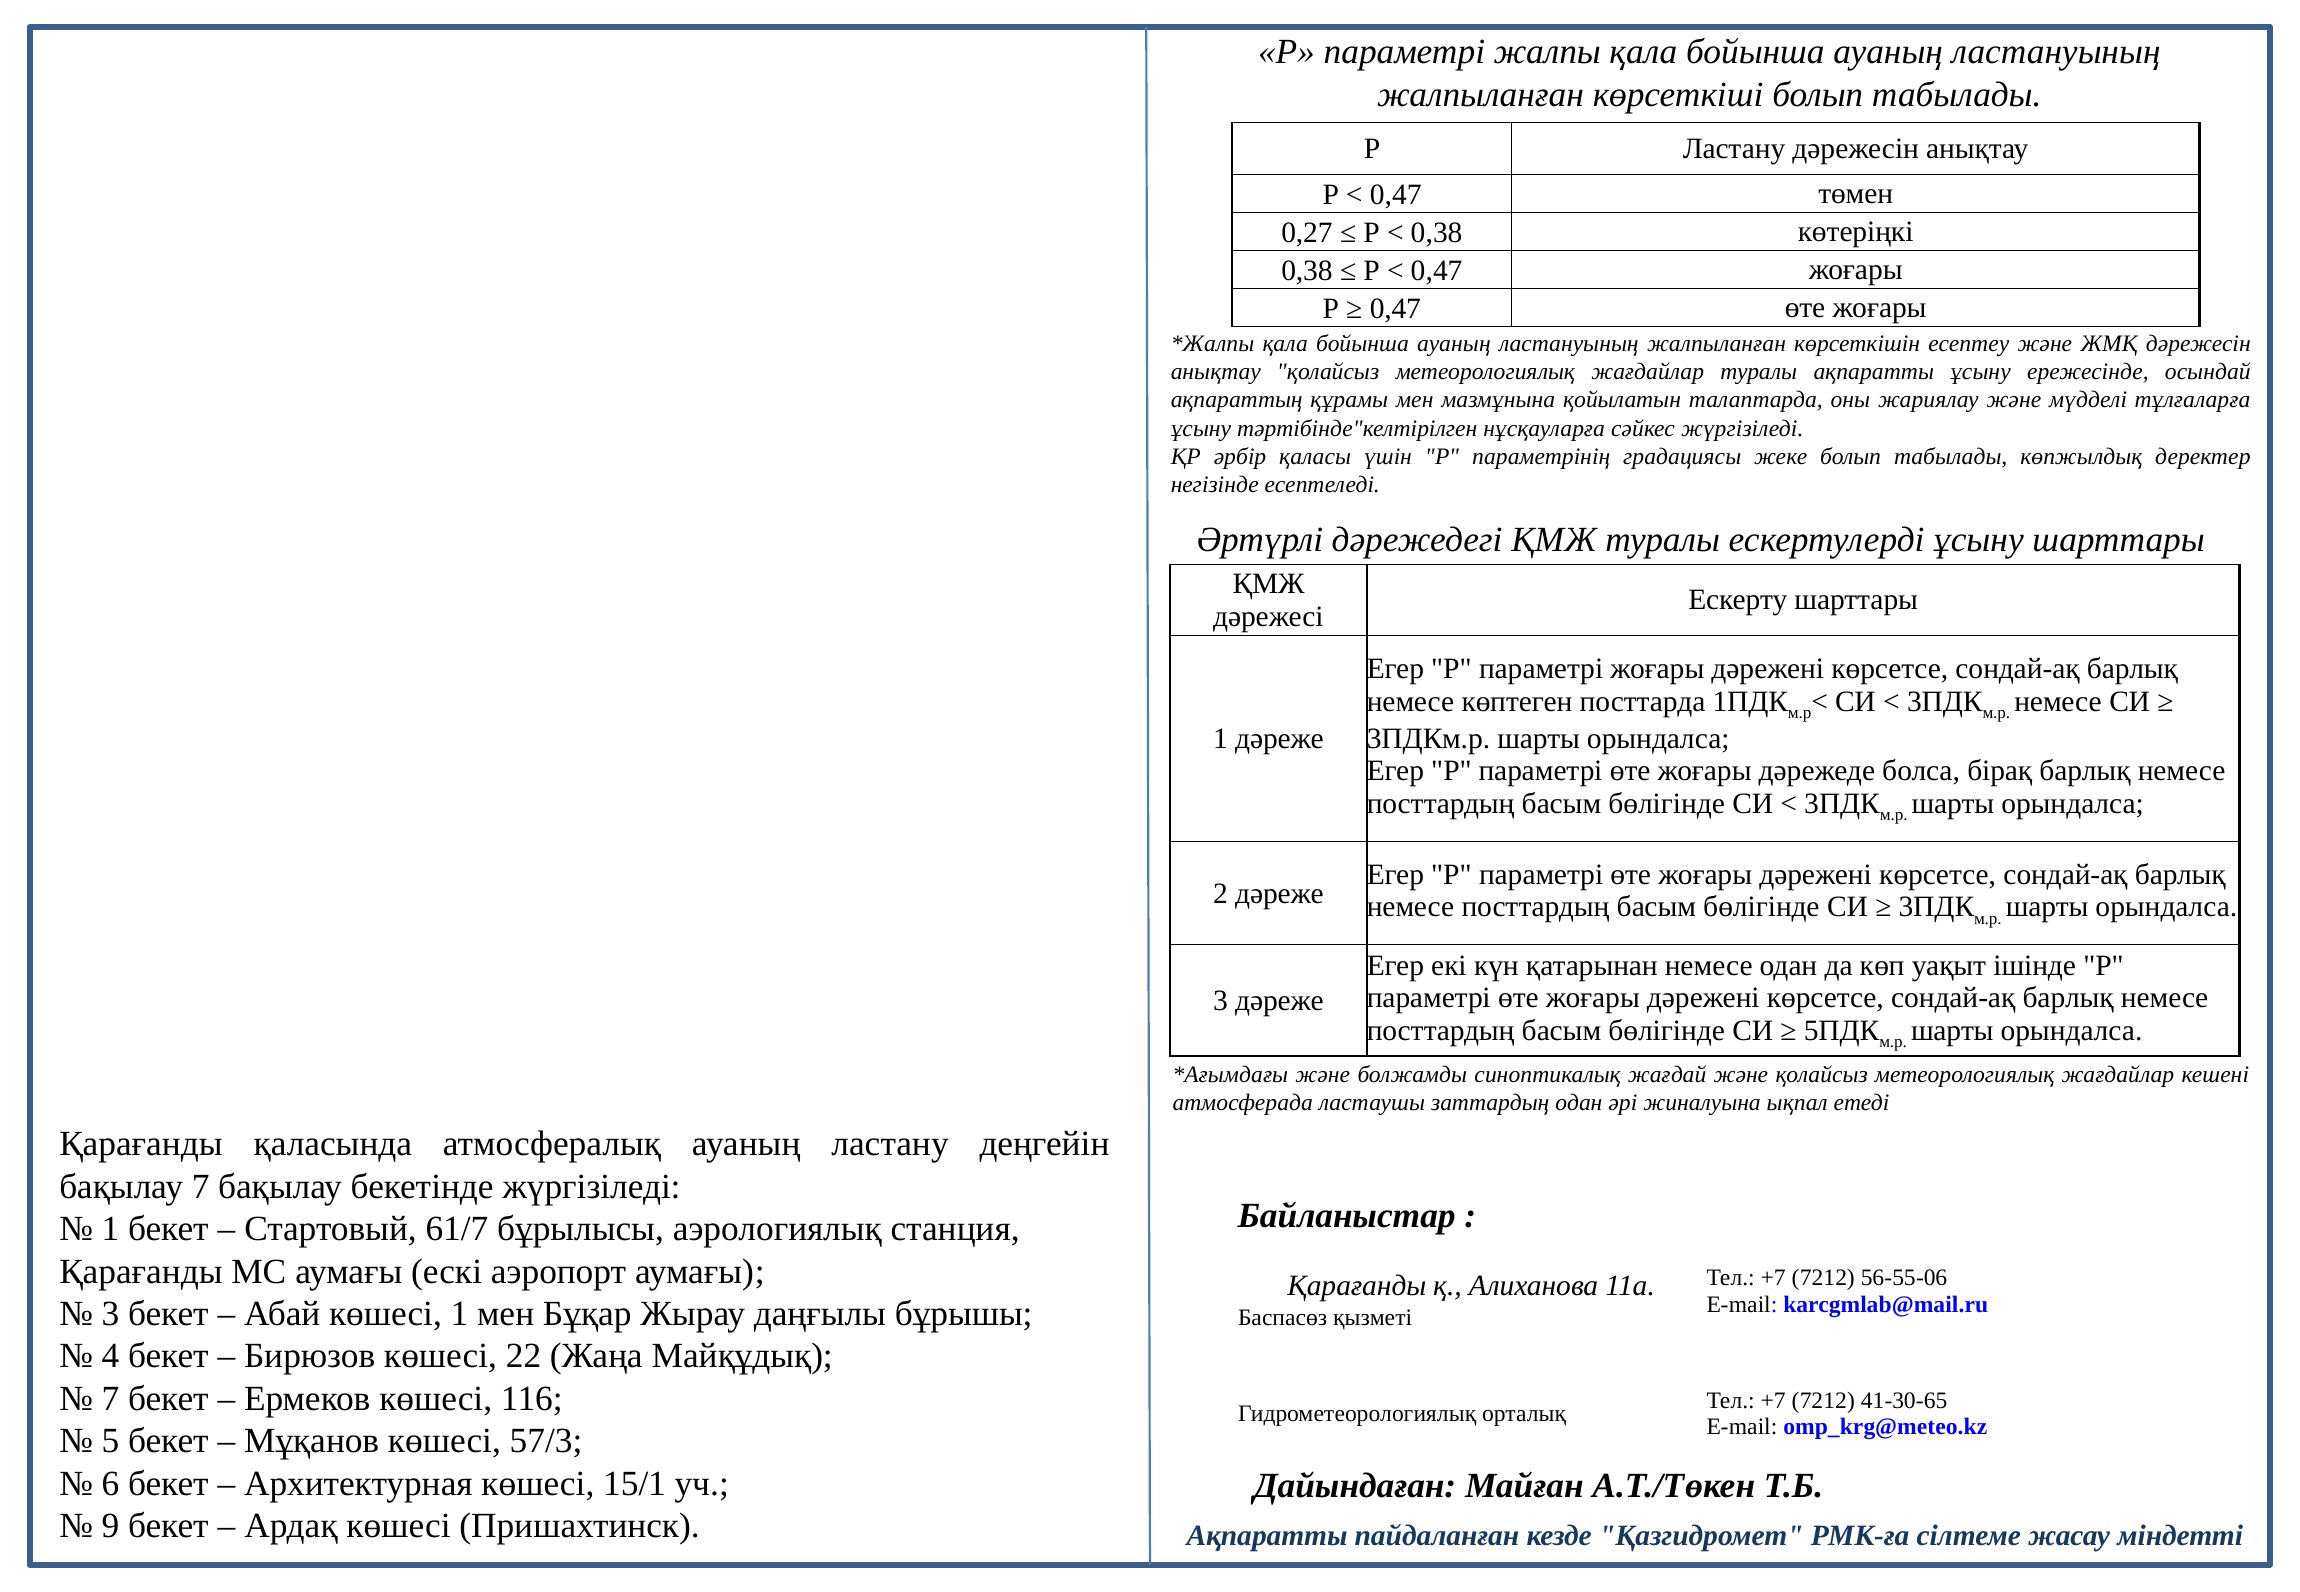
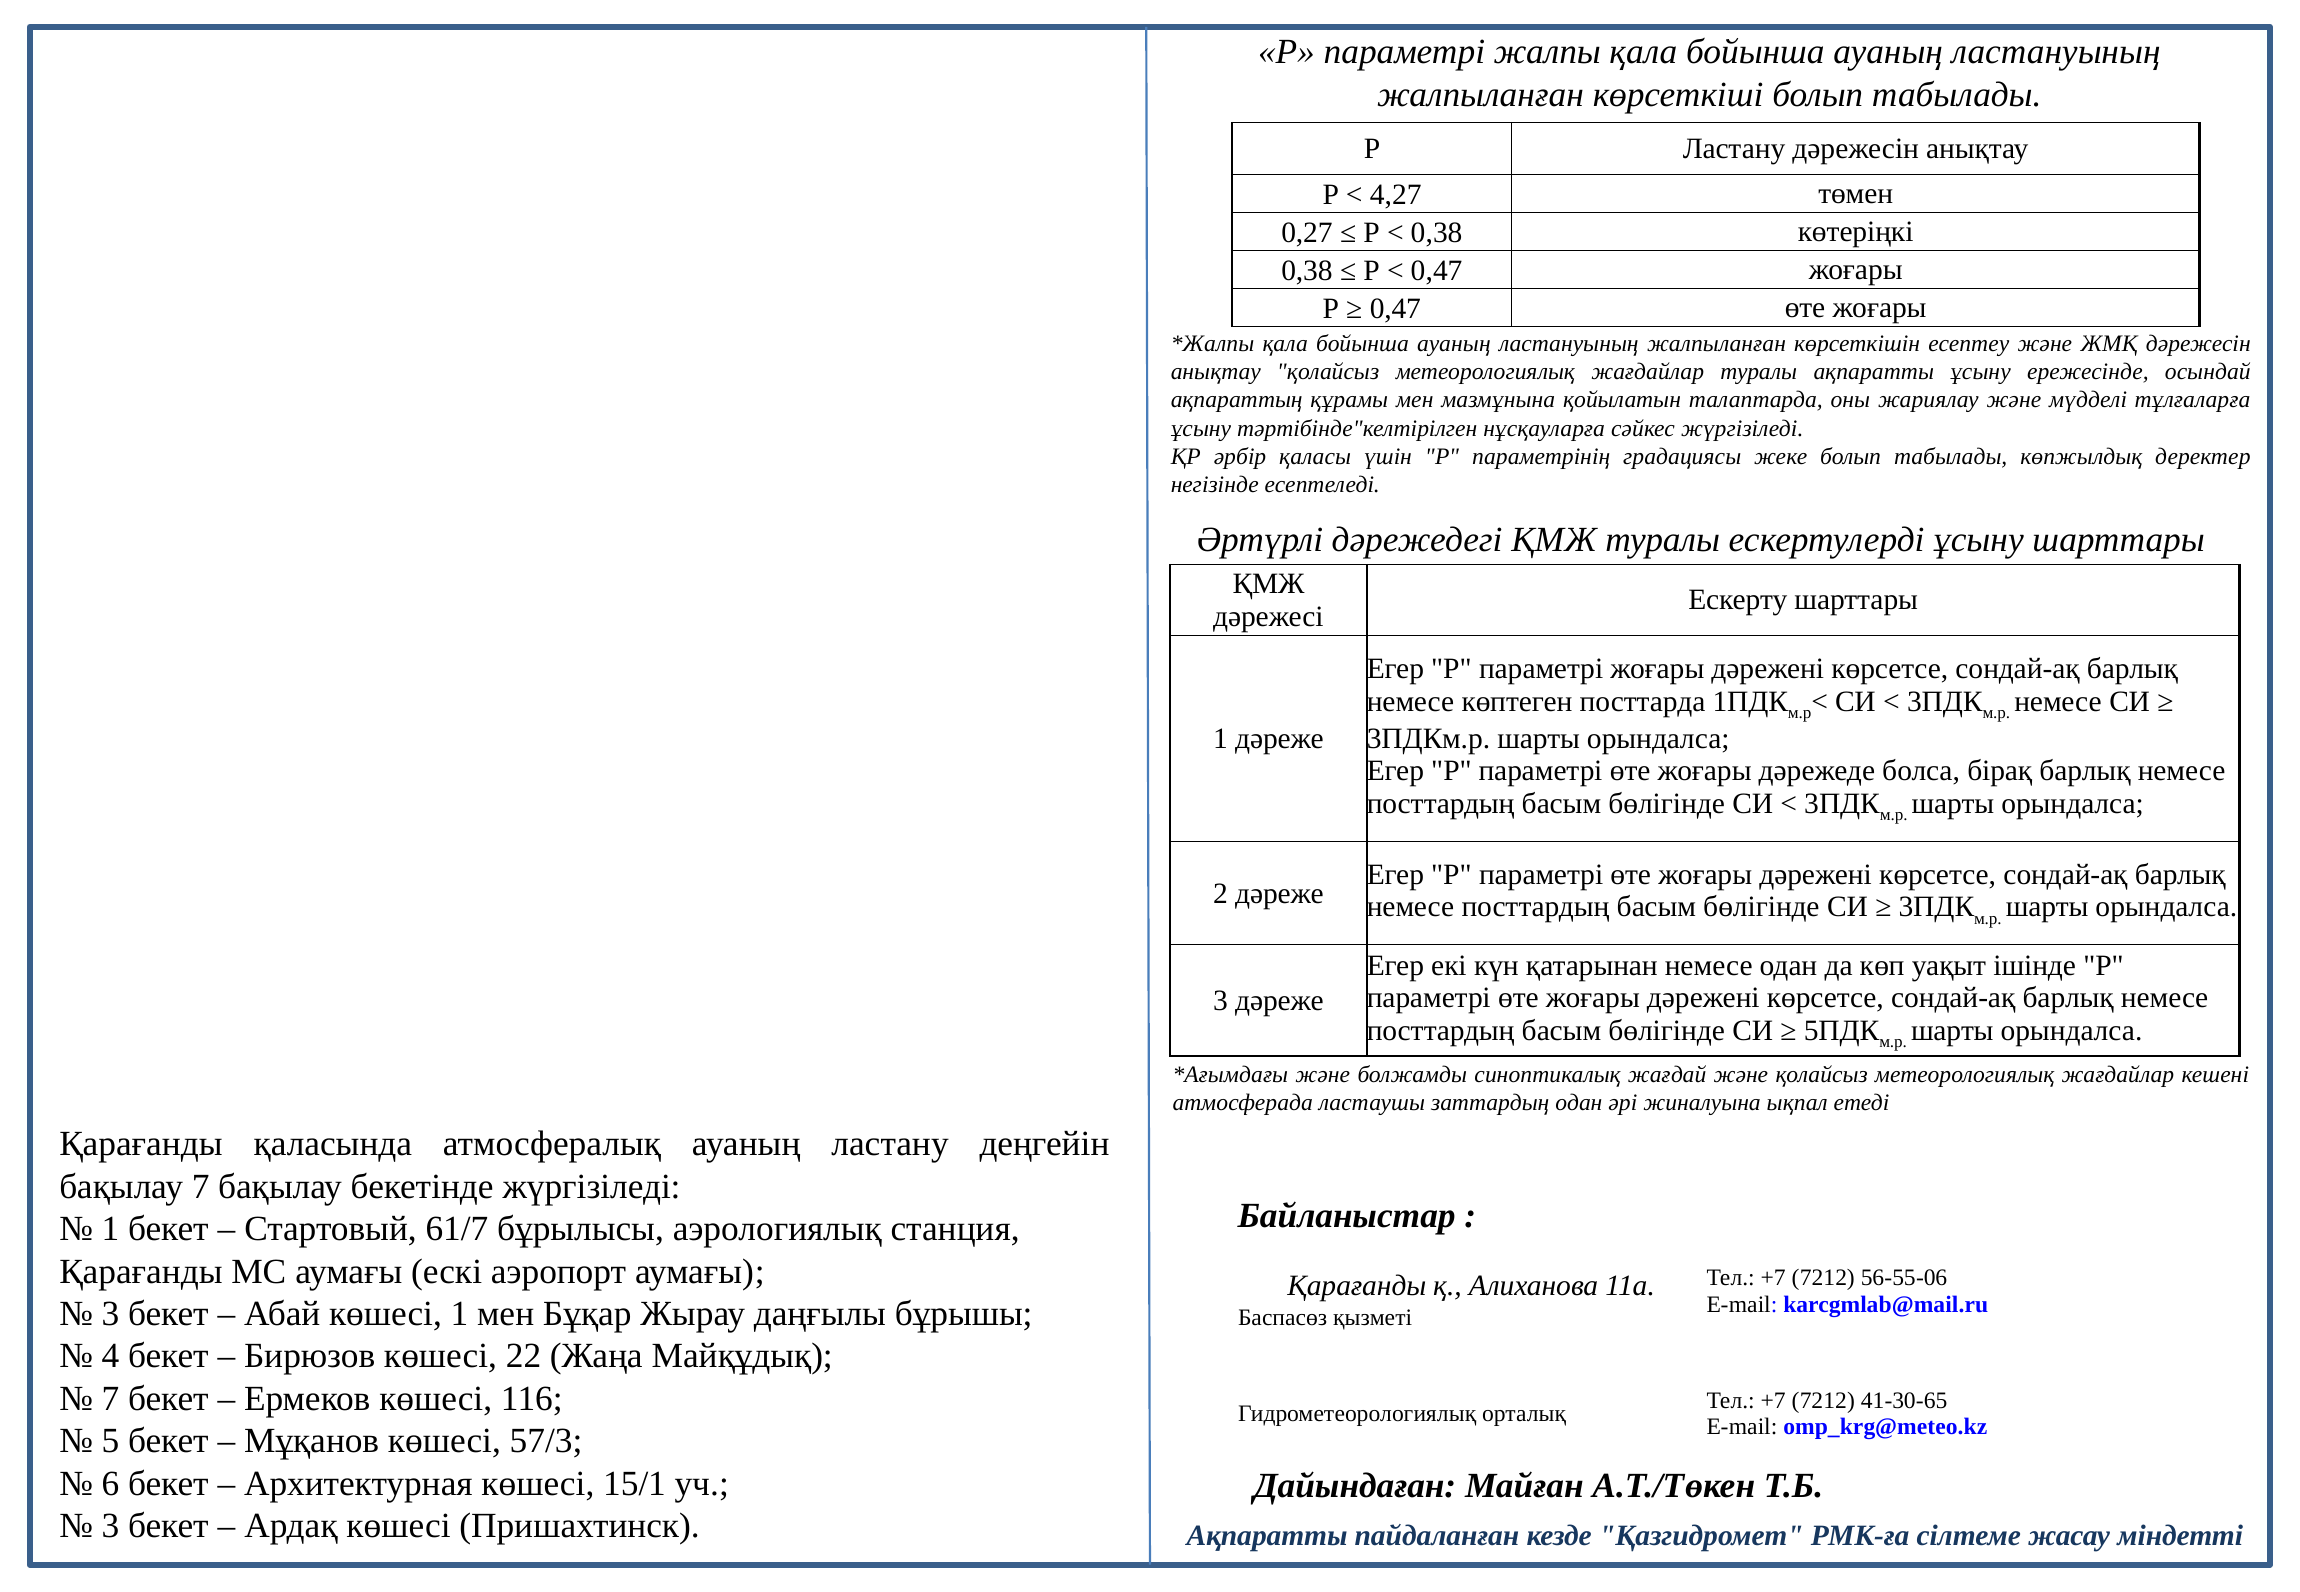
0,47 at (1396, 195): 0,47 -> 4,27
9 at (111, 1526): 9 -> 3
